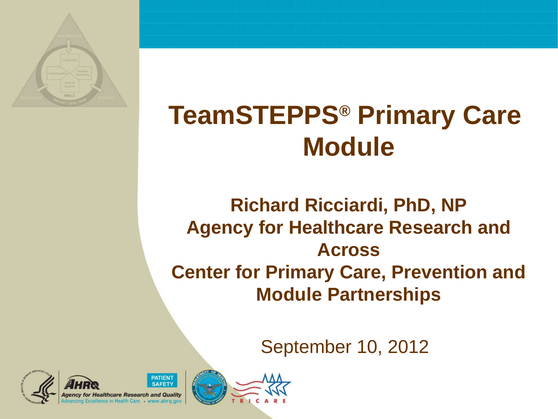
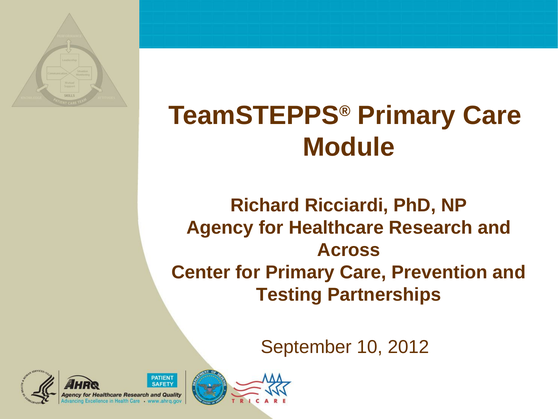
Module at (289, 294): Module -> Testing
